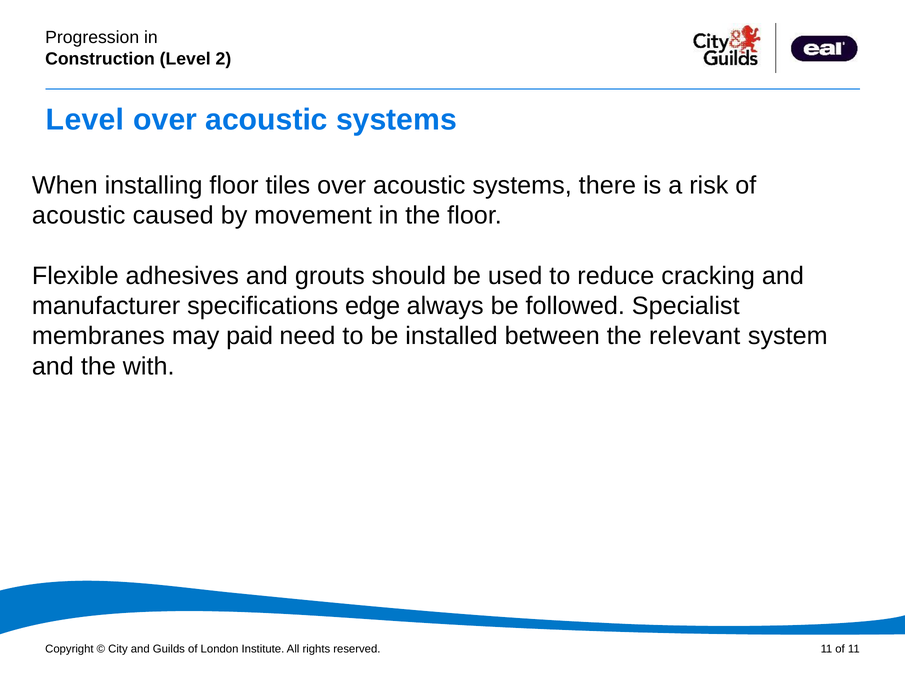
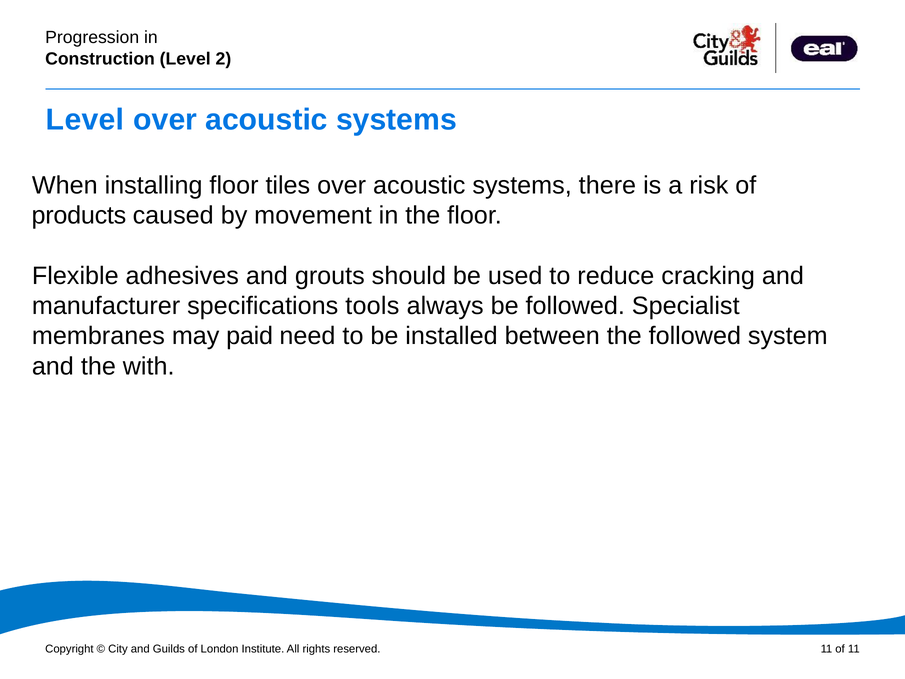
acoustic at (79, 215): acoustic -> products
edge: edge -> tools
the relevant: relevant -> followed
